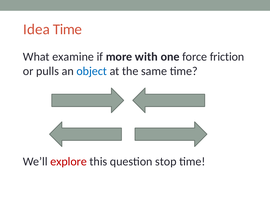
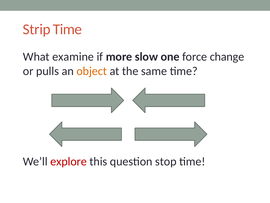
Idea: Idea -> Strip
with: with -> slow
friction: friction -> change
object colour: blue -> orange
